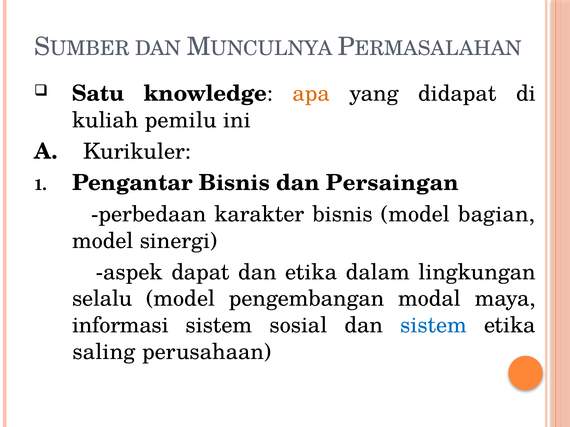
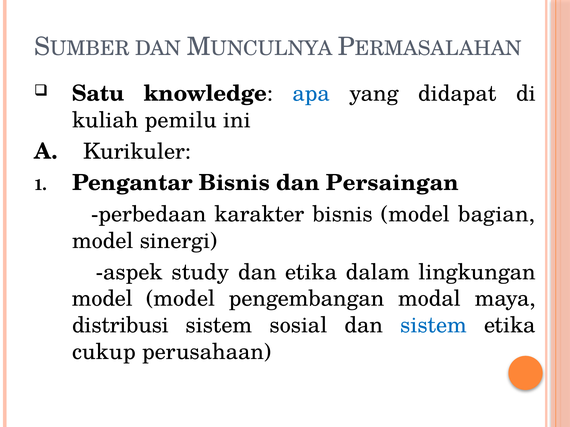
apa colour: orange -> blue
dapat: dapat -> study
selalu at (102, 299): selalu -> model
informasi: informasi -> distribusi
saling: saling -> cukup
